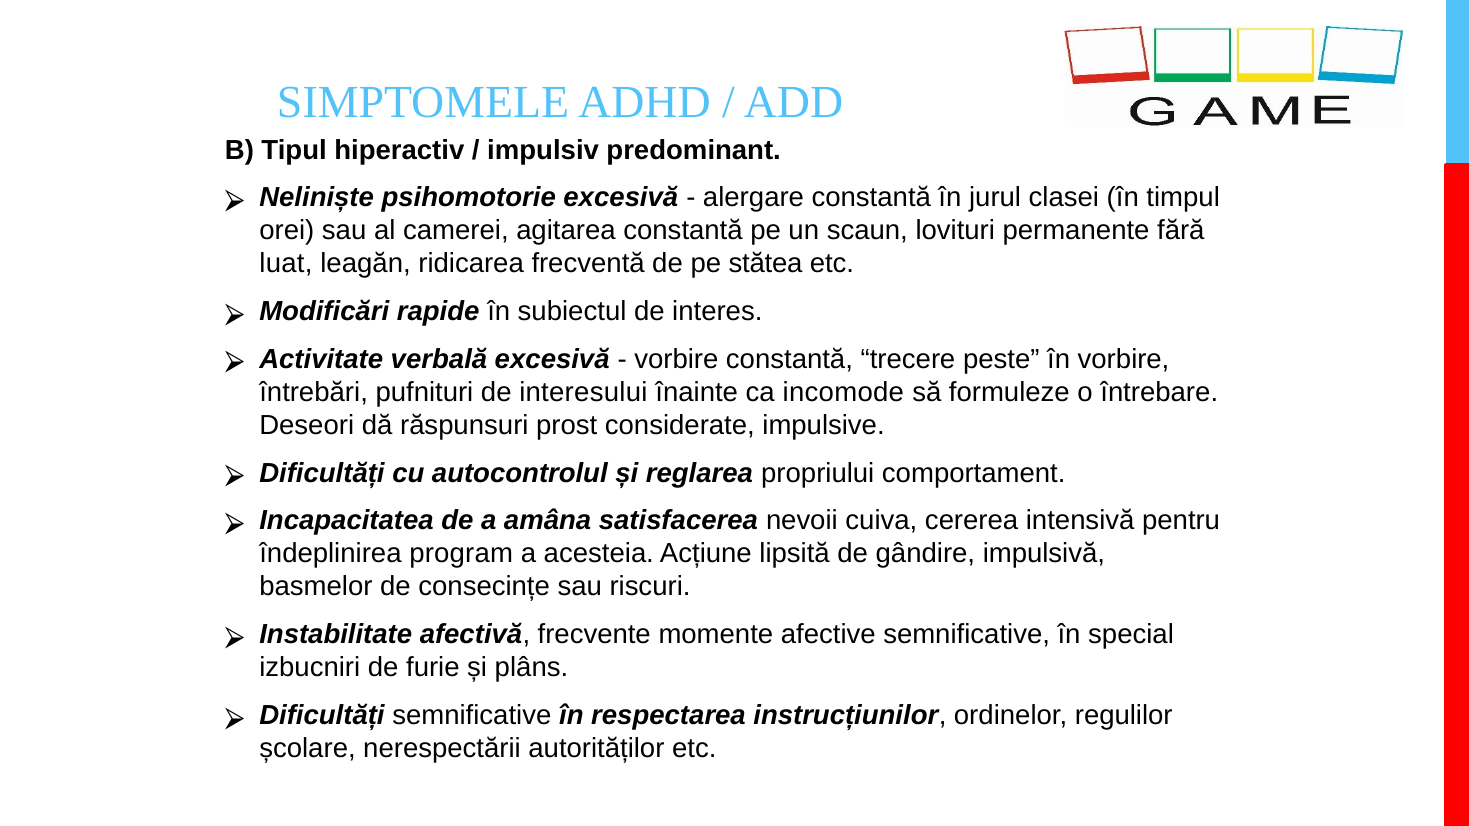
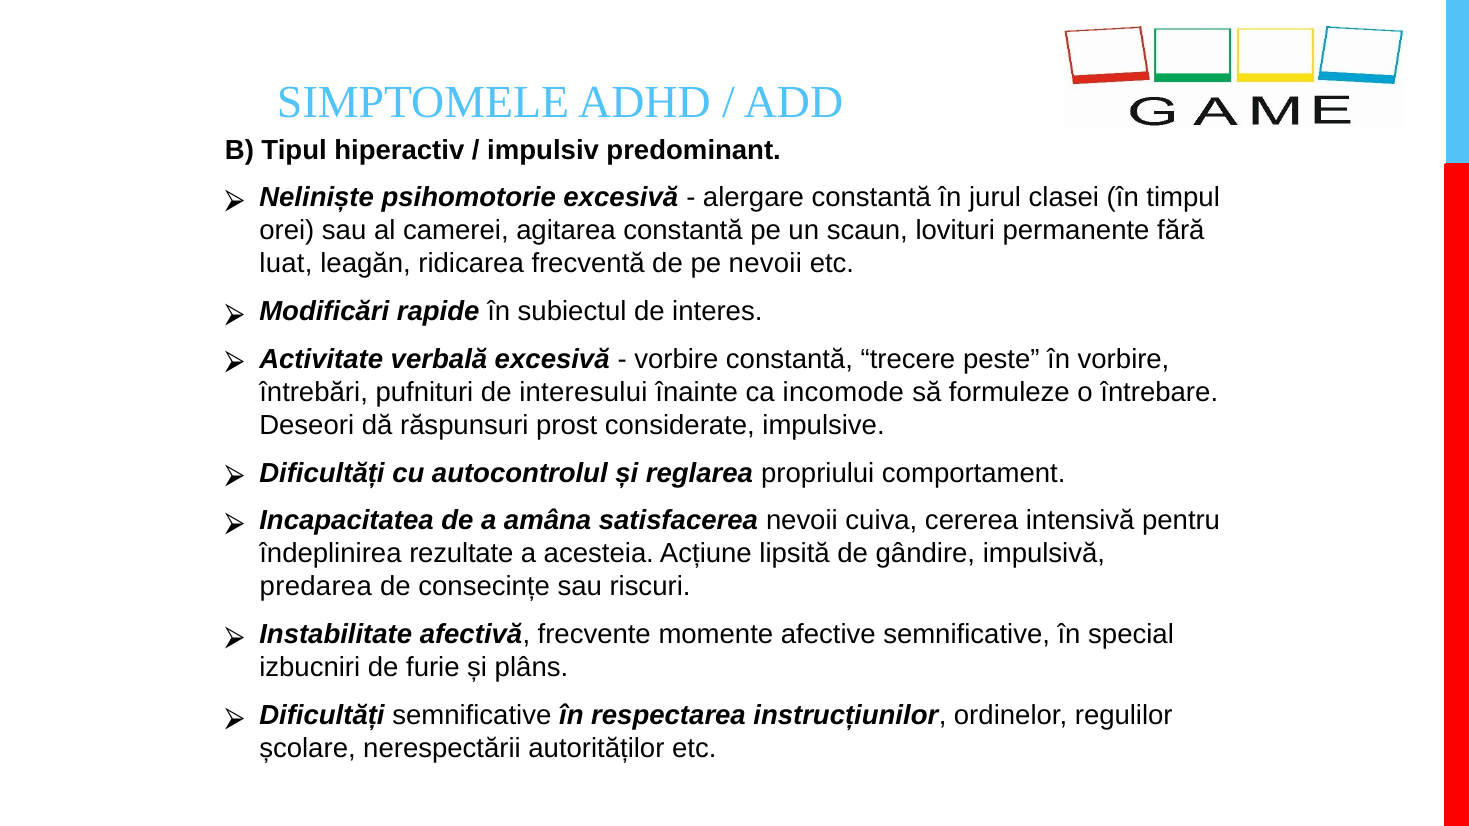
pe stătea: stătea -> nevoii
program: program -> rezultate
basmelor: basmelor -> predarea
